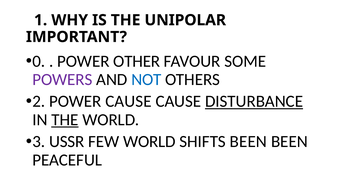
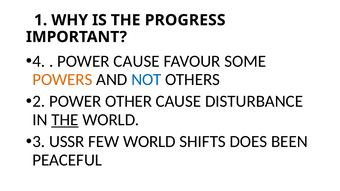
UNIPOLAR: UNIPOLAR -> PROGRESS
0: 0 -> 4
POWER OTHER: OTHER -> CAUSE
POWERS colour: purple -> orange
POWER CAUSE: CAUSE -> OTHER
DISTURBANCE underline: present -> none
SHIFTS BEEN: BEEN -> DOES
